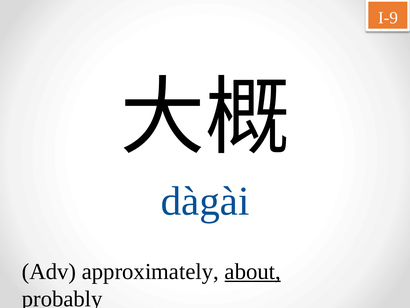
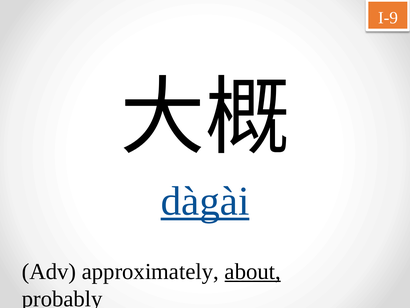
dàgài underline: none -> present
